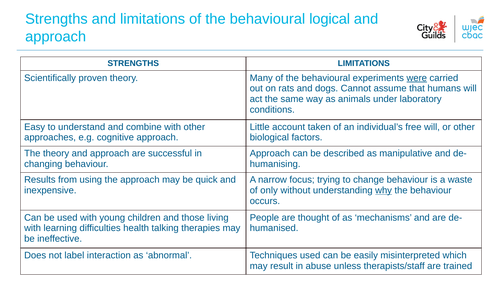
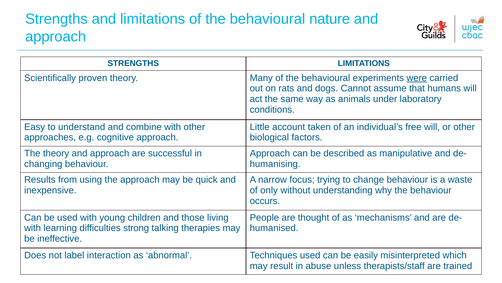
logical: logical -> nature
why underline: present -> none
health: health -> strong
